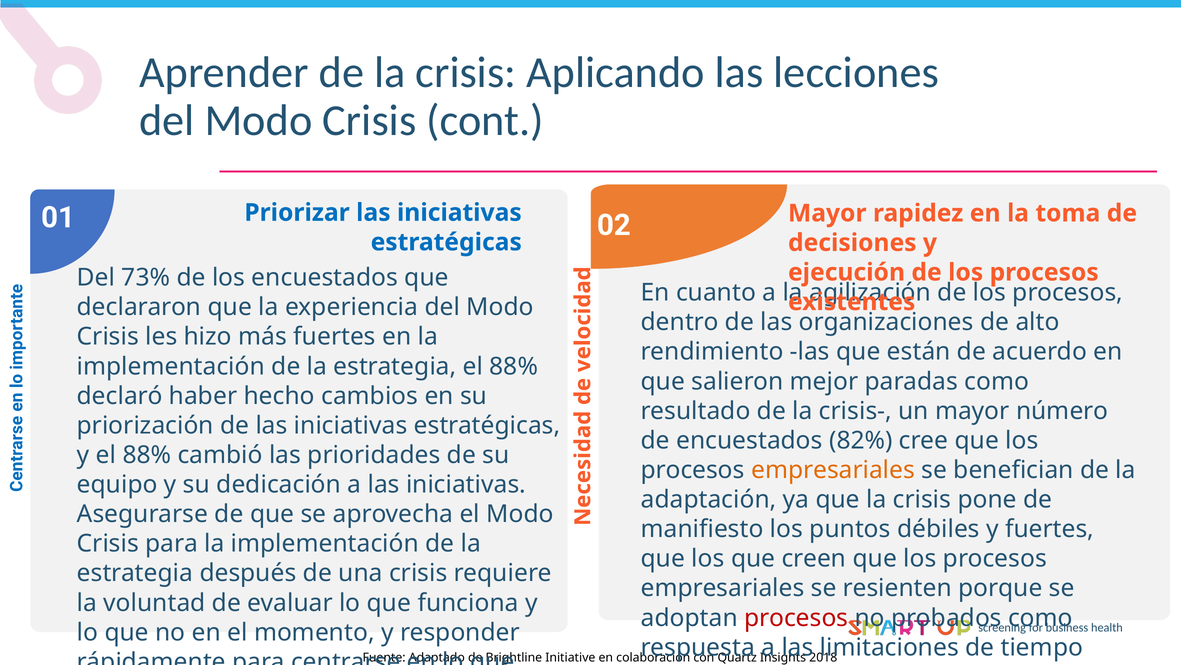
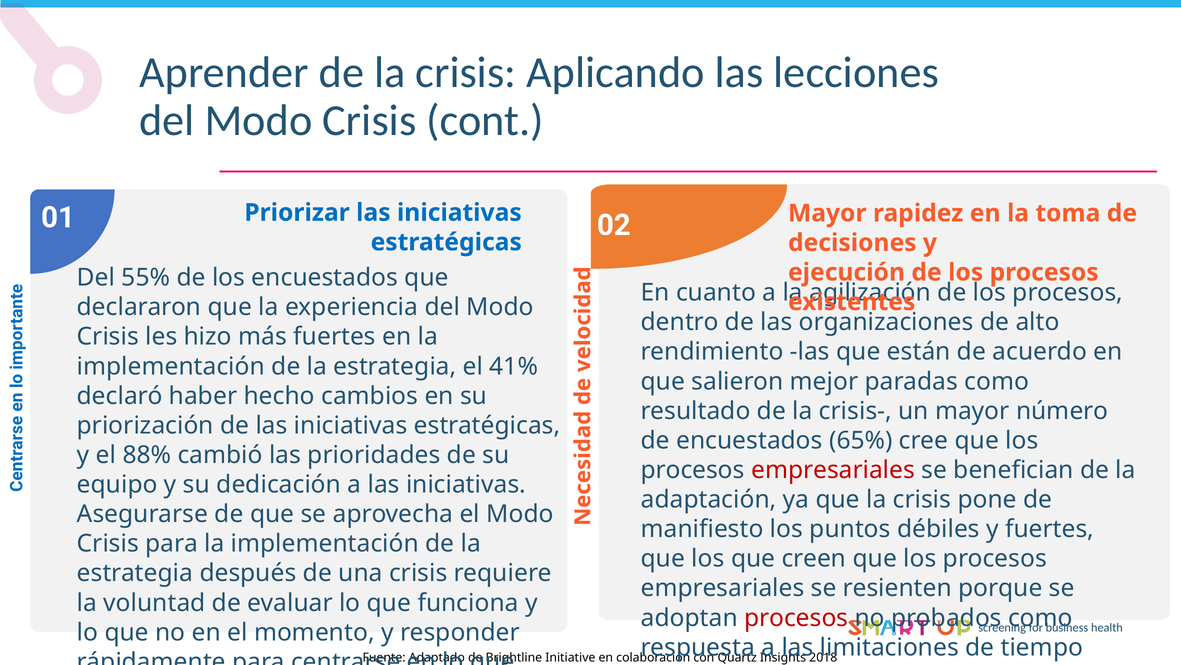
73%: 73% -> 55%
estrategia el 88%: 88% -> 41%
82%: 82% -> 65%
empresariales at (833, 470) colour: orange -> red
